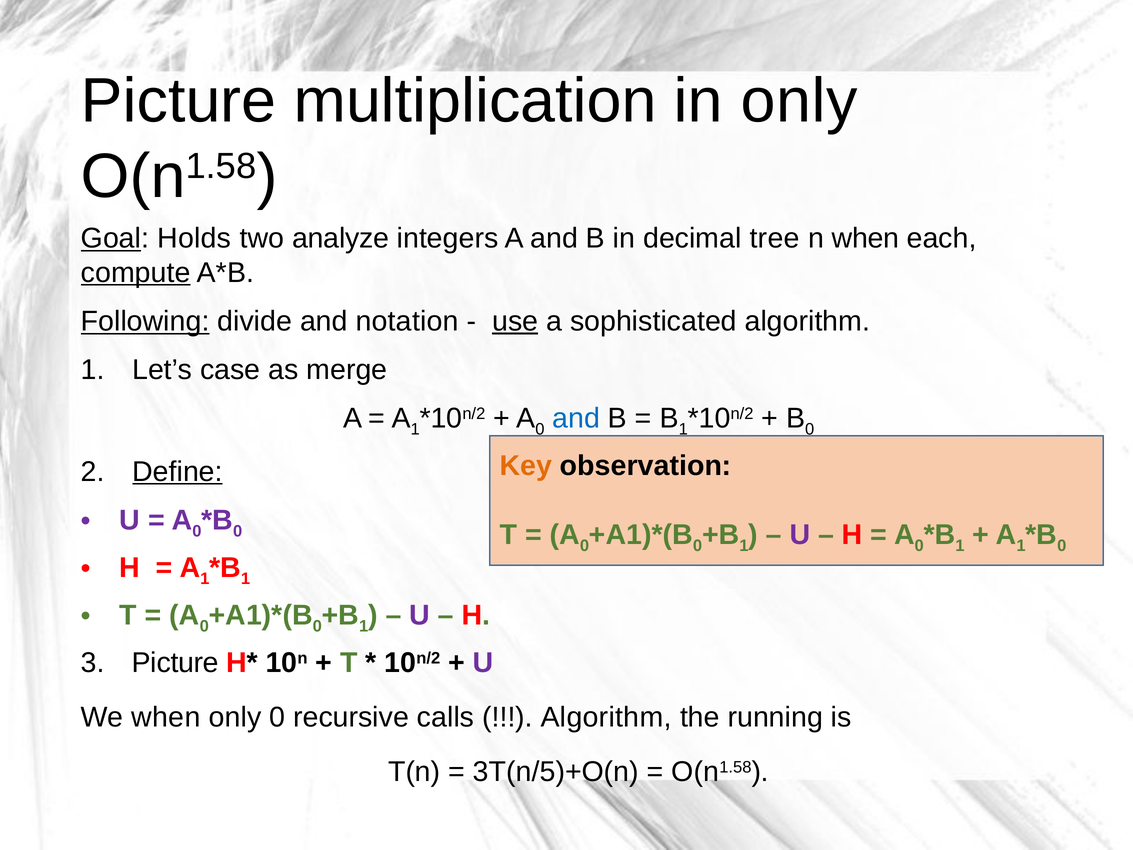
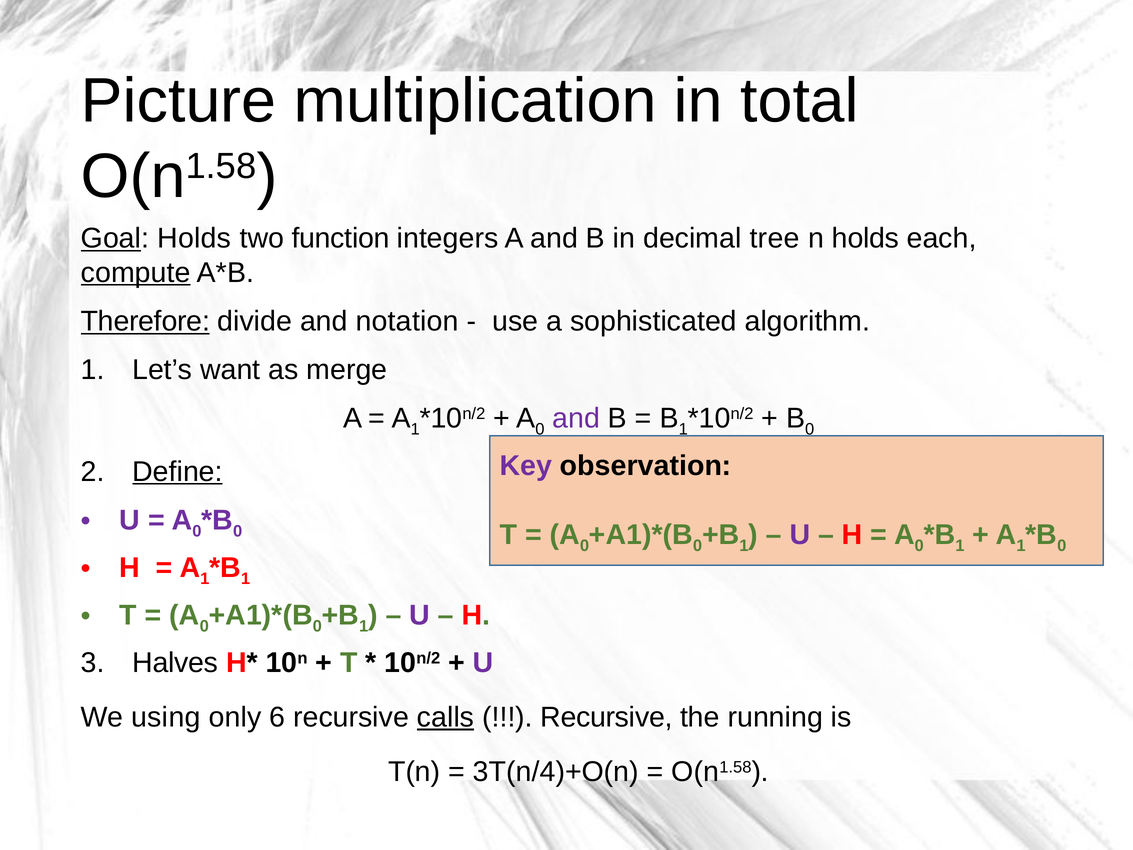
in only: only -> total
analyze: analyze -> function
n when: when -> holds
Following: Following -> Therefore
use underline: present -> none
case: case -> want
and at (576, 418) colour: blue -> purple
Key colour: orange -> purple
3 Picture: Picture -> Halves
We when: when -> using
only 0: 0 -> 6
calls underline: none -> present
Algorithm at (606, 717): Algorithm -> Recursive
3T(n/5)+O(n: 3T(n/5)+O(n -> 3T(n/4)+O(n
